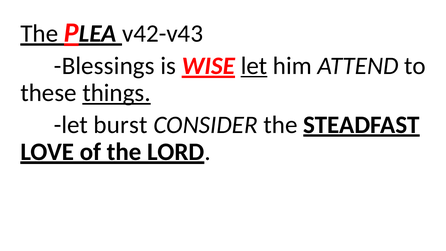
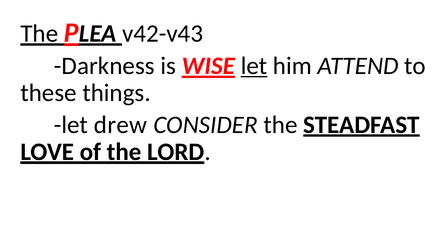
Blessings: Blessings -> Darkness
things underline: present -> none
burst: burst -> drew
